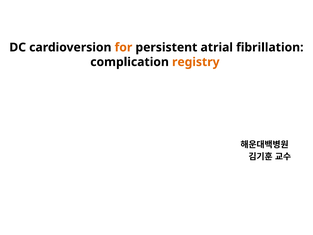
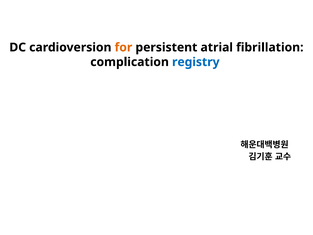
registry colour: orange -> blue
